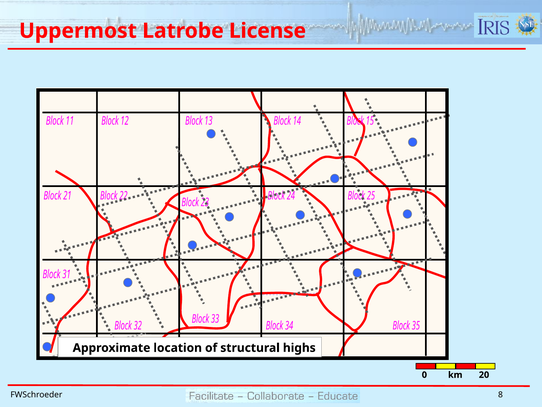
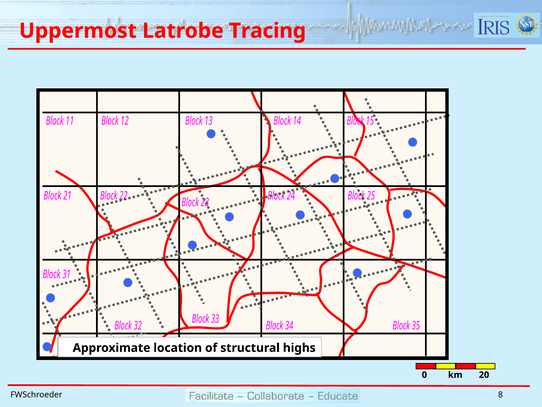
License: License -> Tracing
